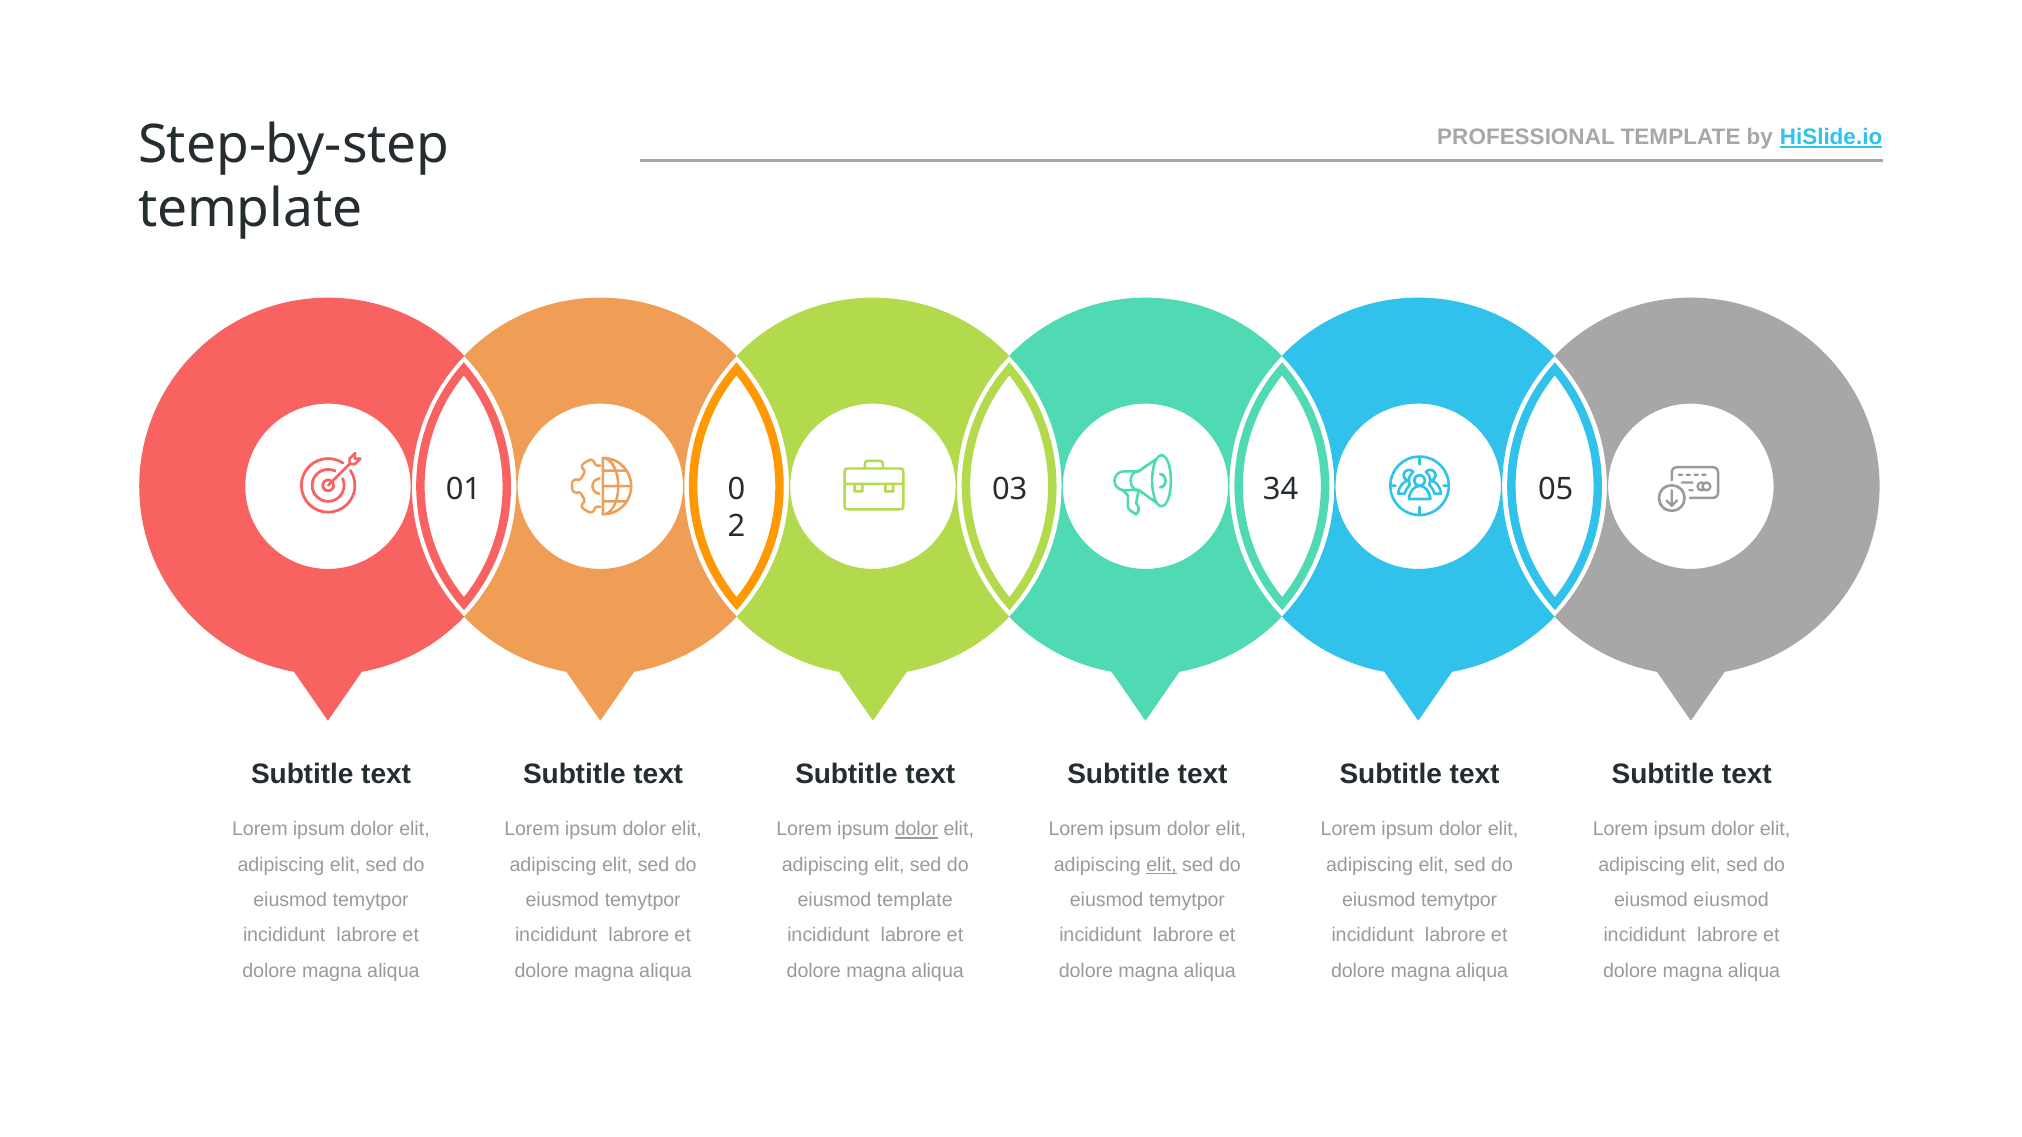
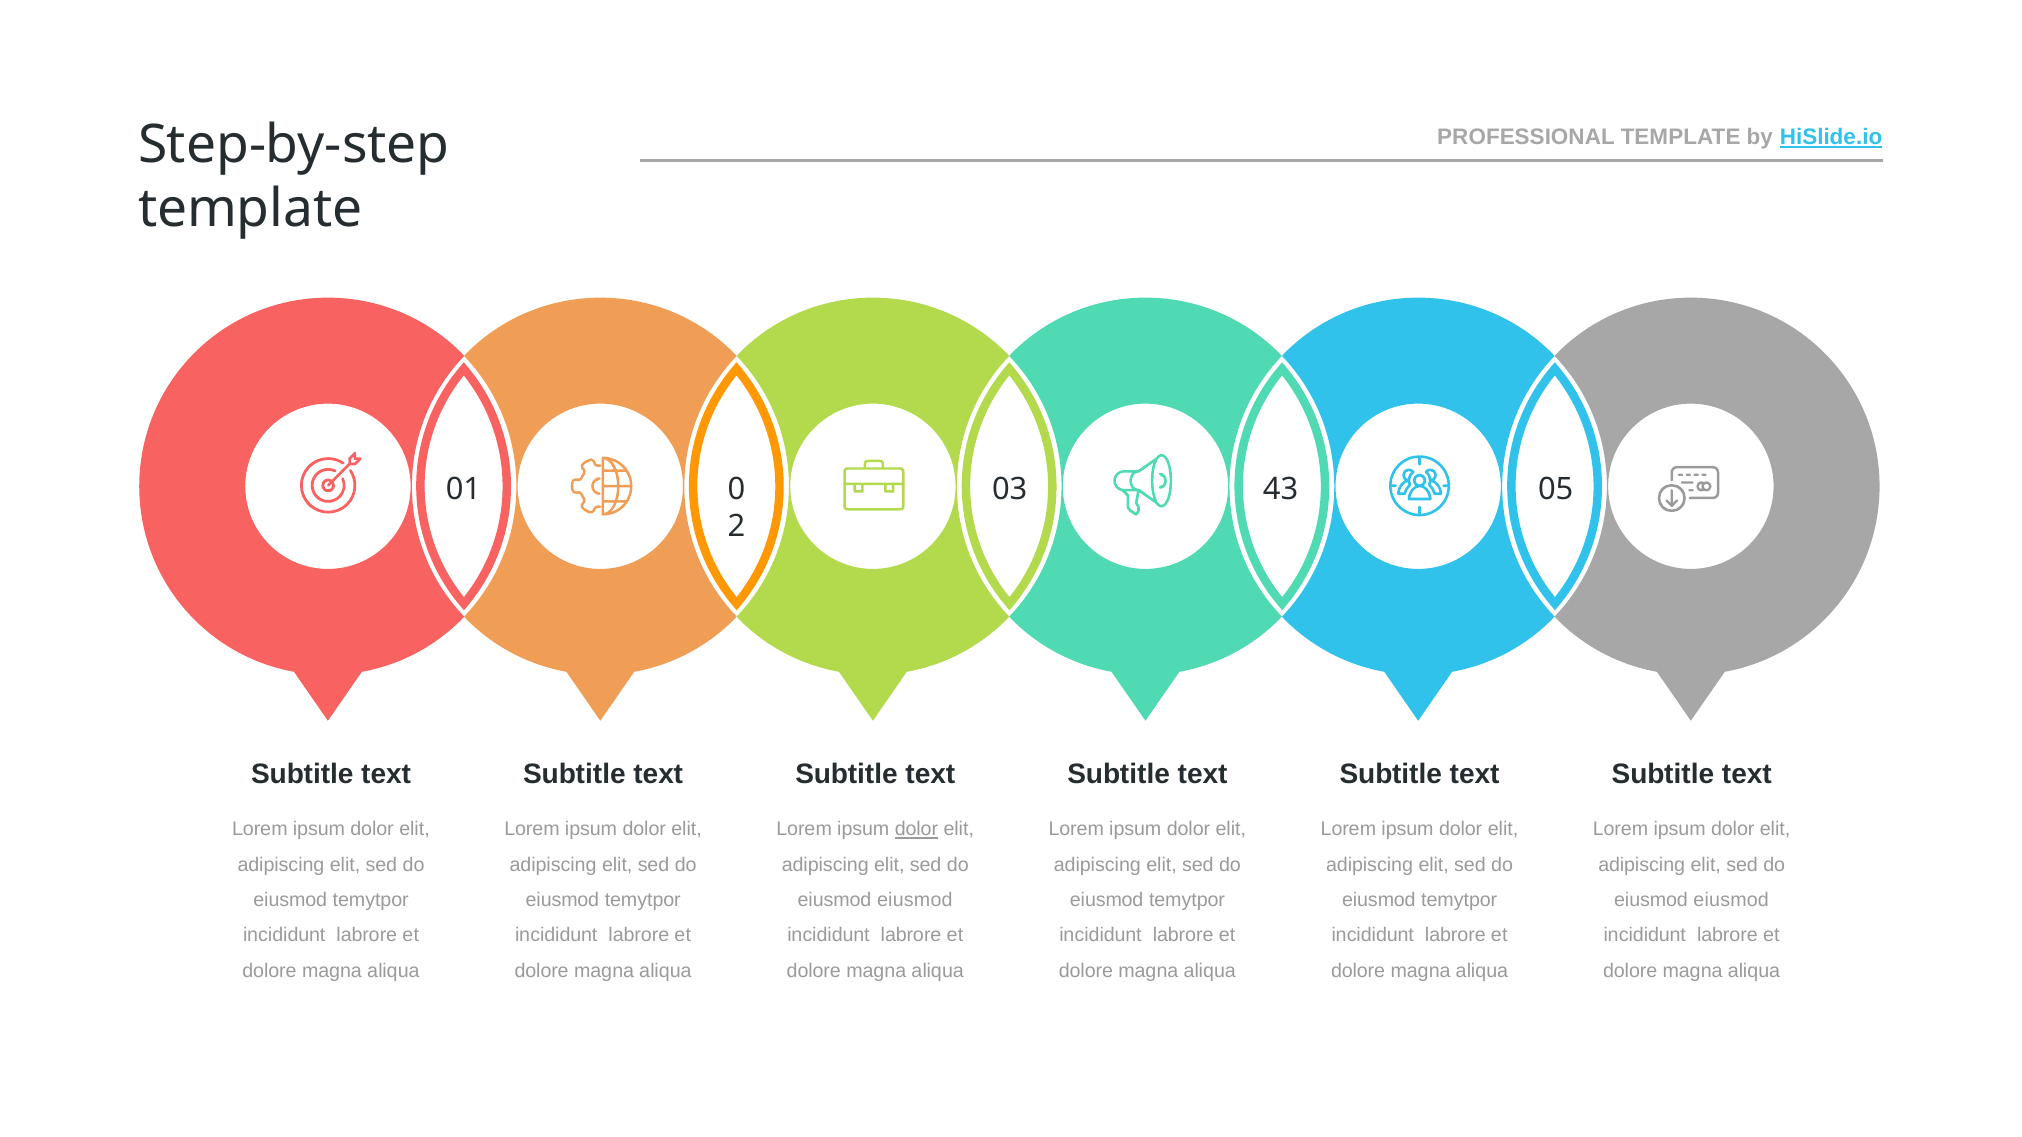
34: 34 -> 43
elit at (1162, 865) underline: present -> none
template at (915, 900): template -> eiusmod
